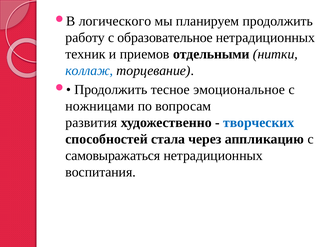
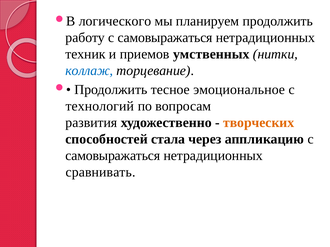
работу с образовательное: образовательное -> самовыражаться
отдельными: отдельными -> умственных
ножницами: ножницами -> технологий
творческих colour: blue -> orange
воспитания: воспитания -> сравнивать
